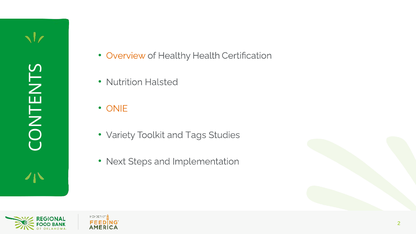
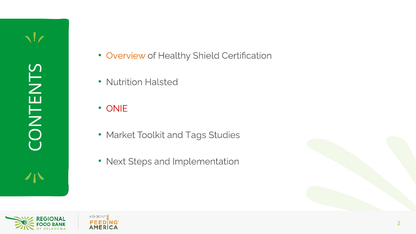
Health: Health -> Shield
ONIE colour: orange -> red
Variety: Variety -> Market
